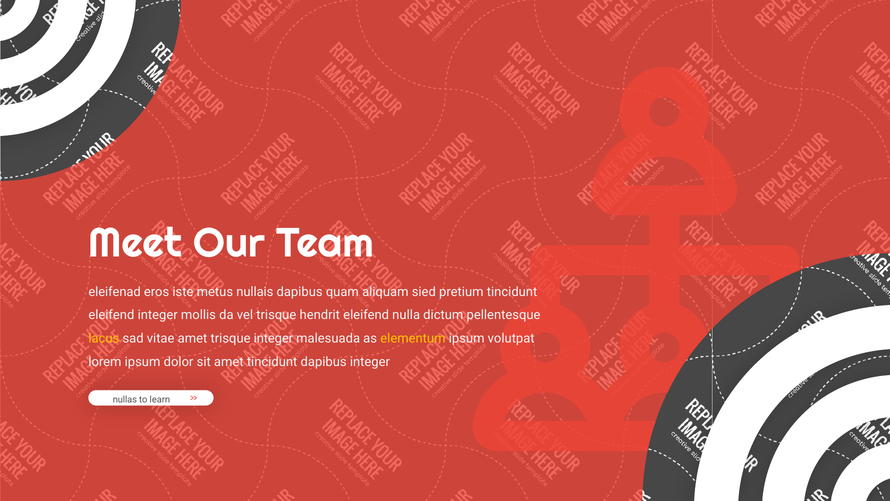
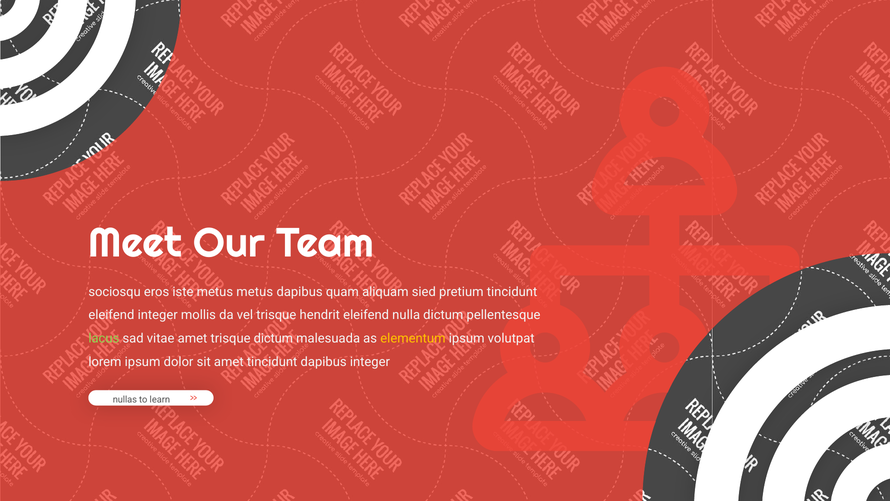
eleifenad: eleifenad -> sociosqu
metus nullais: nullais -> metus
lacus colour: yellow -> light green
trisque integer: integer -> dictum
